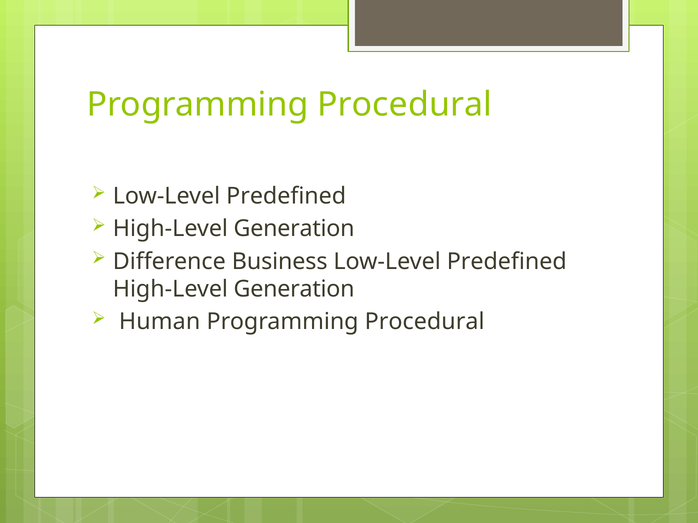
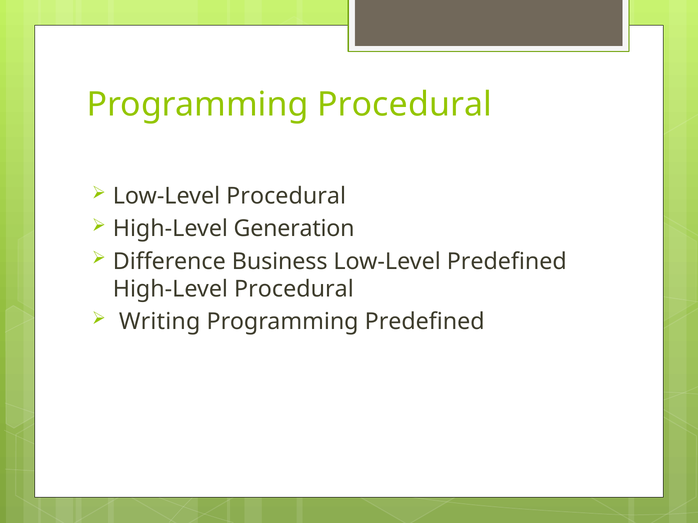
Predefined at (286, 196): Predefined -> Procedural
Generation at (294, 290): Generation -> Procedural
Human: Human -> Writing
Procedural at (425, 322): Procedural -> Predefined
